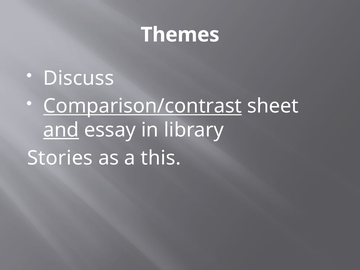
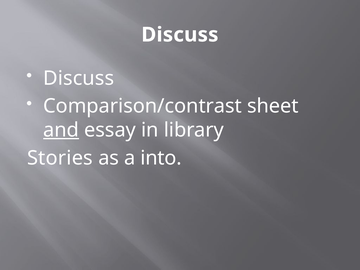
Themes at (180, 35): Themes -> Discuss
Comparison/contrast underline: present -> none
this: this -> into
